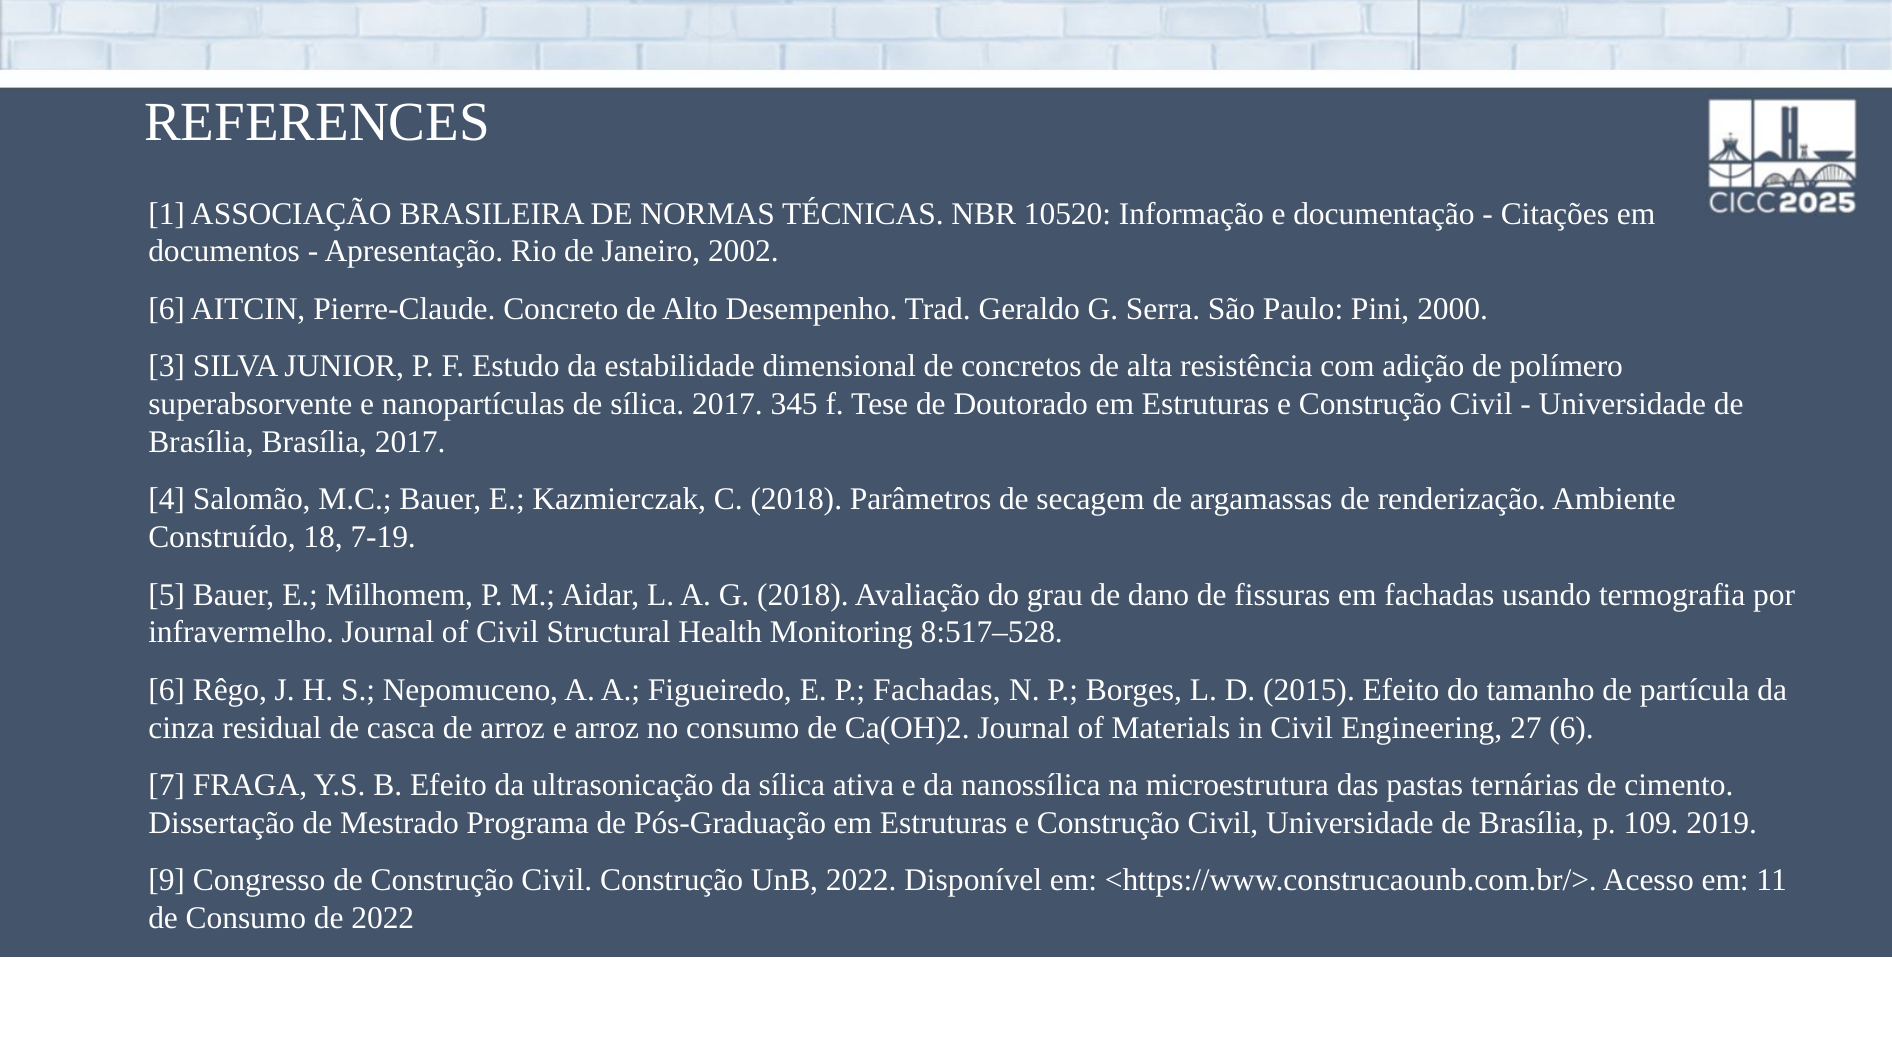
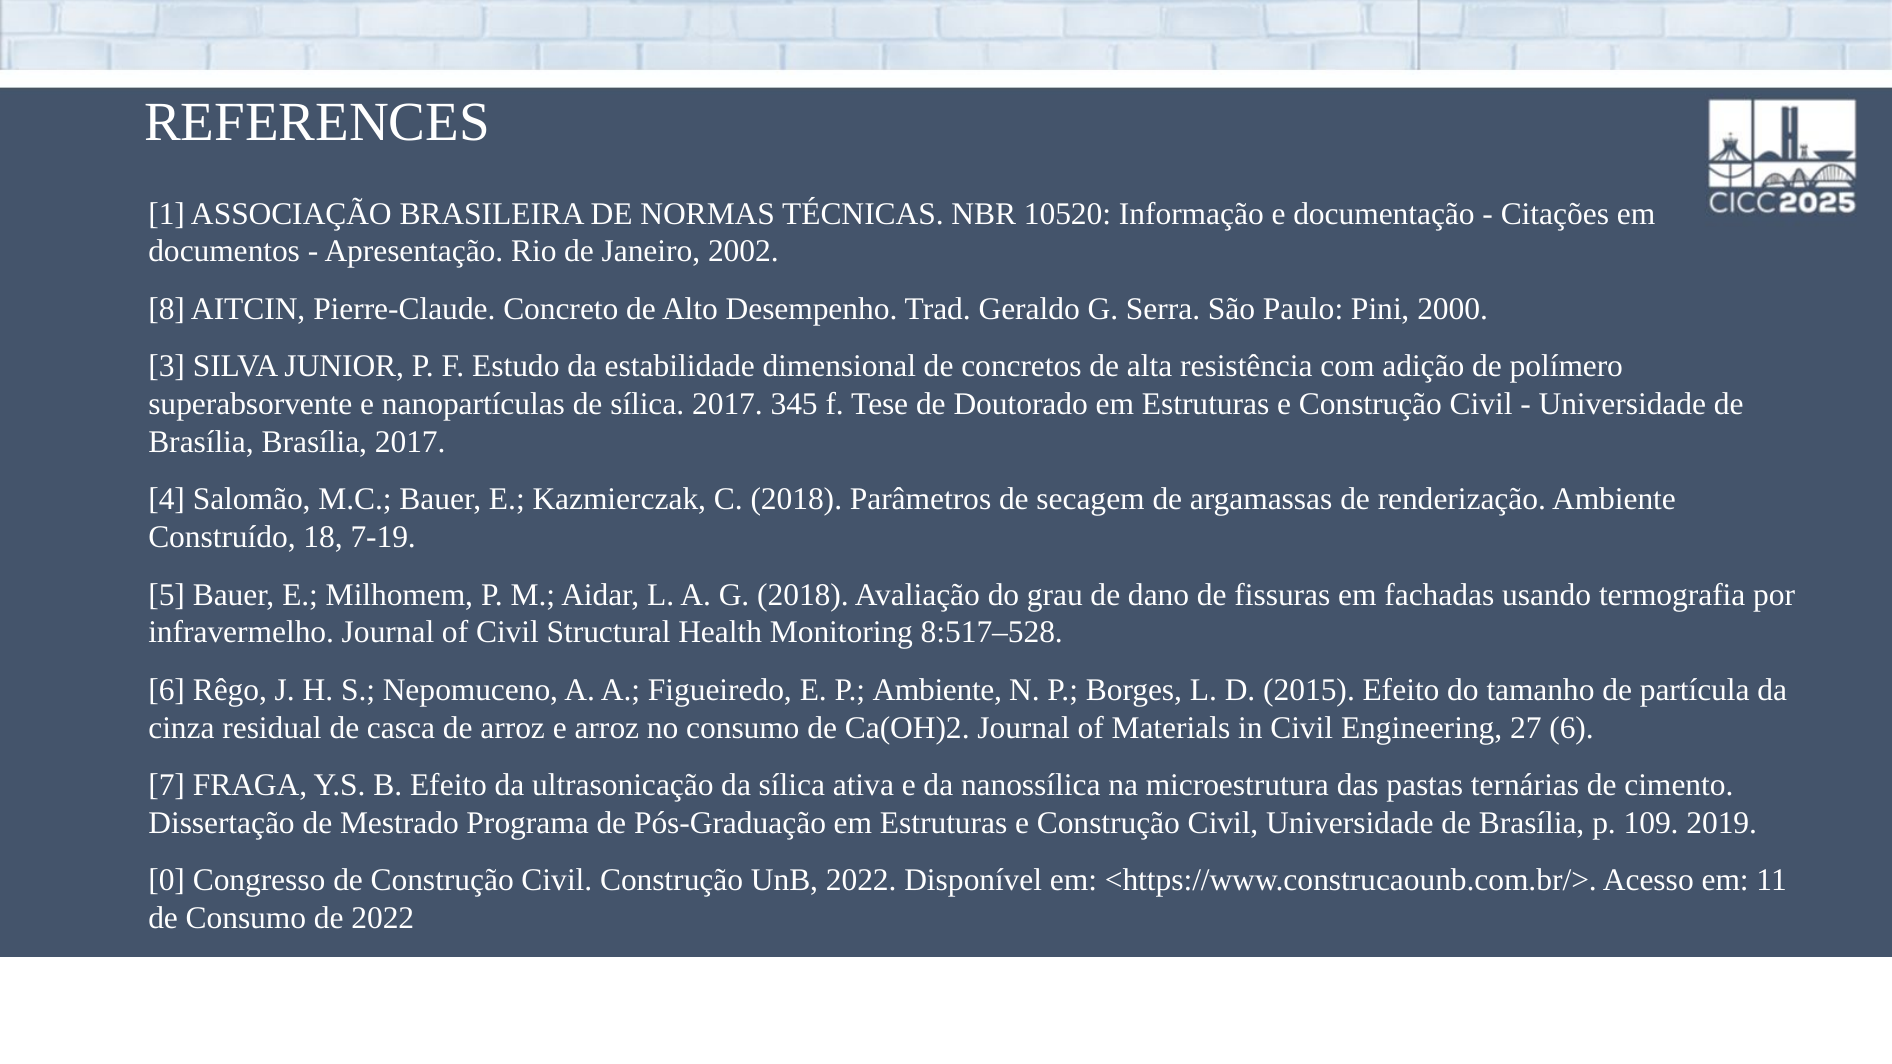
6 at (167, 309): 6 -> 8
P Fachadas: Fachadas -> Ambiente
9: 9 -> 0
